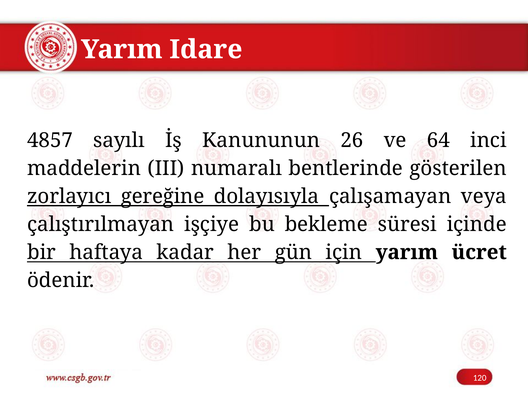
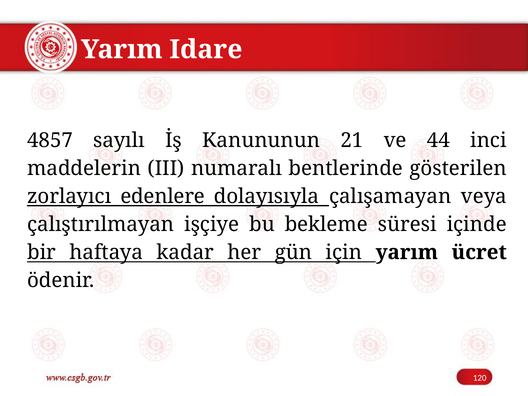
26: 26 -> 21
64: 64 -> 44
gereğine: gereğine -> edenlere
